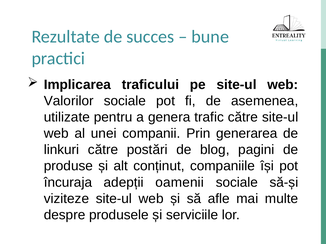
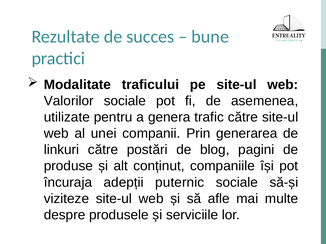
Implicarea: Implicarea -> Modalitate
oamenii: oamenii -> puternic
